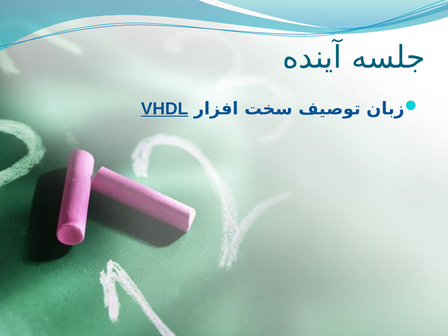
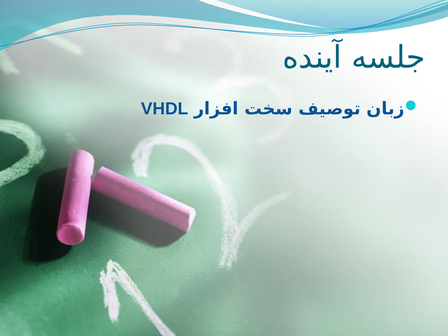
VHDL underline: present -> none
